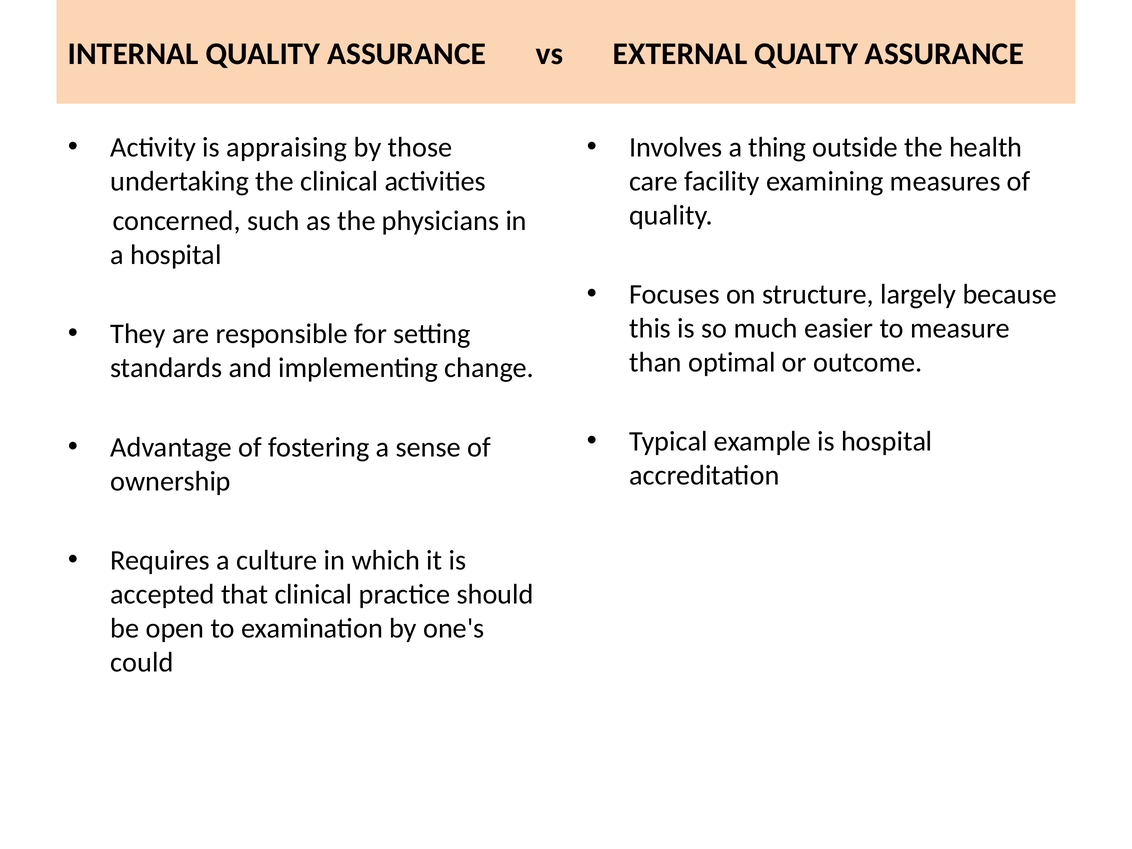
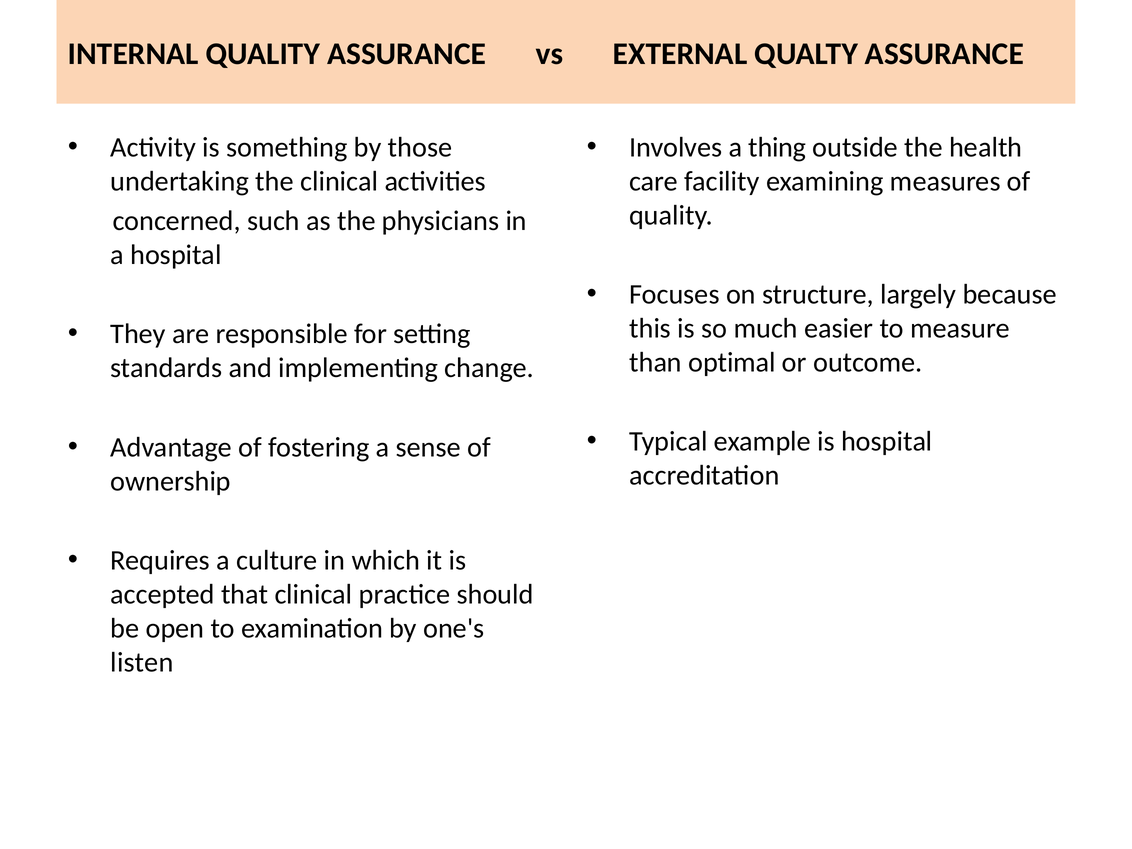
appraising: appraising -> something
could: could -> listen
